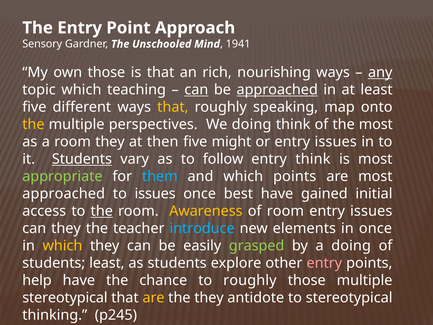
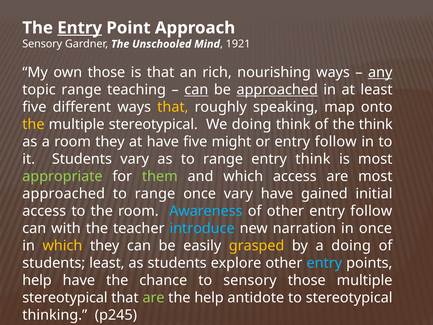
Entry at (80, 28) underline: none -> present
1941: 1941 -> 1921
topic which: which -> range
perspectives at (153, 124): perspectives -> stereotypical
the most: most -> think
at then: then -> have
or entry issues: issues -> follow
Students at (82, 159) underline: present -> none
as to follow: follow -> range
them colour: light blue -> light green
which points: points -> access
issues at (155, 194): issues -> range
once best: best -> vary
the at (102, 211) underline: present -> none
Awareness colour: yellow -> light blue
of room: room -> other
issues at (371, 211): issues -> follow
can they: they -> with
elements: elements -> narration
grasped colour: light green -> yellow
entry at (324, 263) colour: pink -> light blue
to roughly: roughly -> sensory
are at (154, 298) colour: yellow -> light green
the they: they -> help
